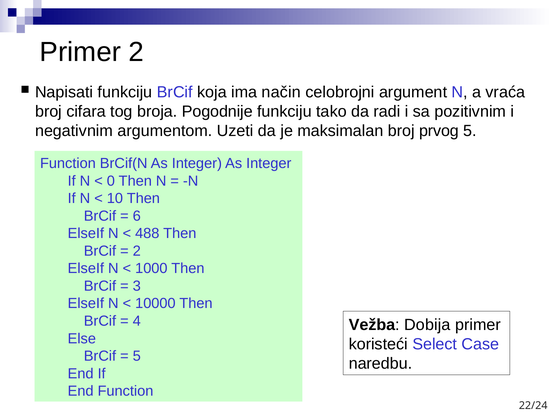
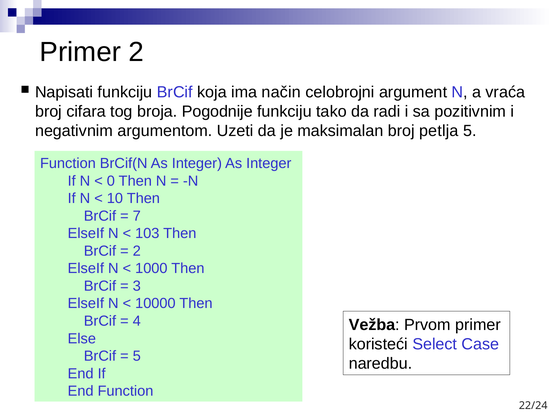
prvog: prvog -> petlja
6: 6 -> 7
488: 488 -> 103
Dobija: Dobija -> Prvom
